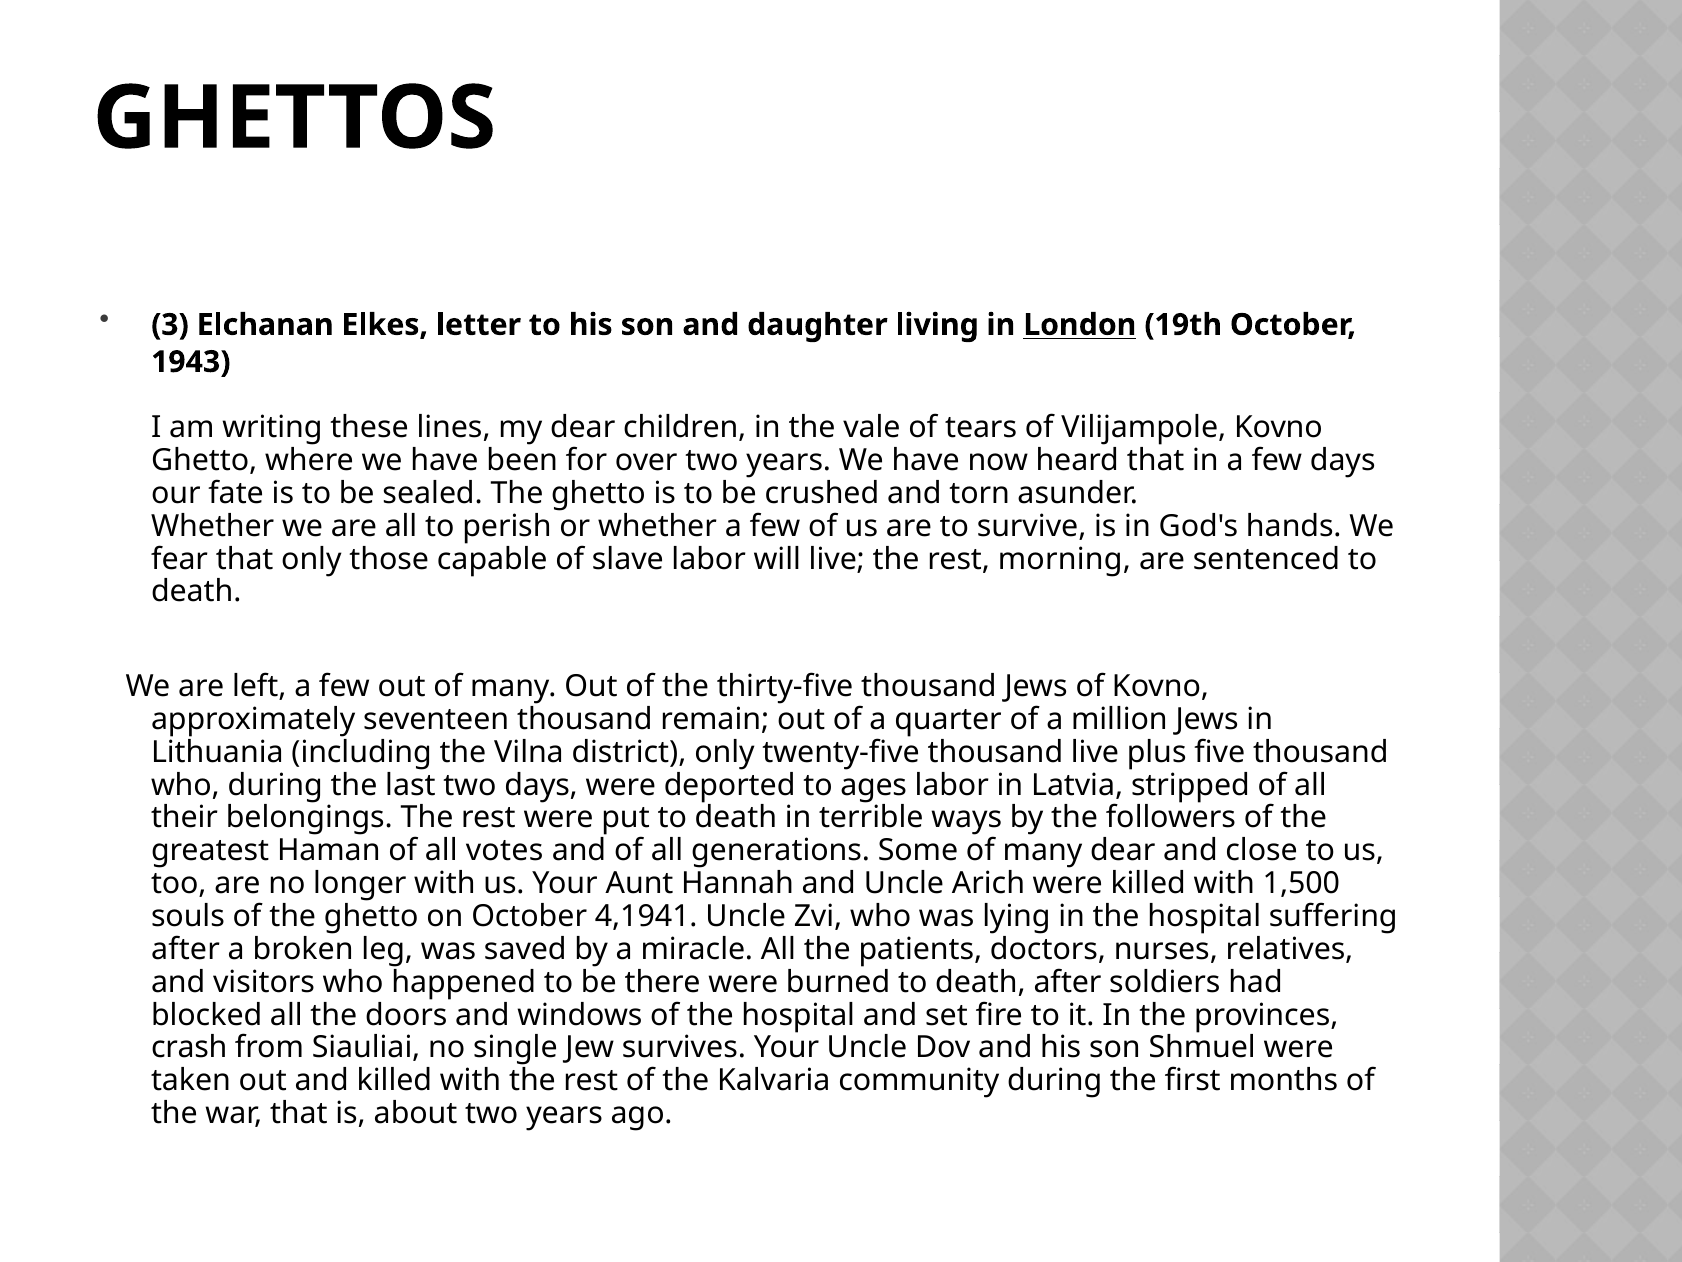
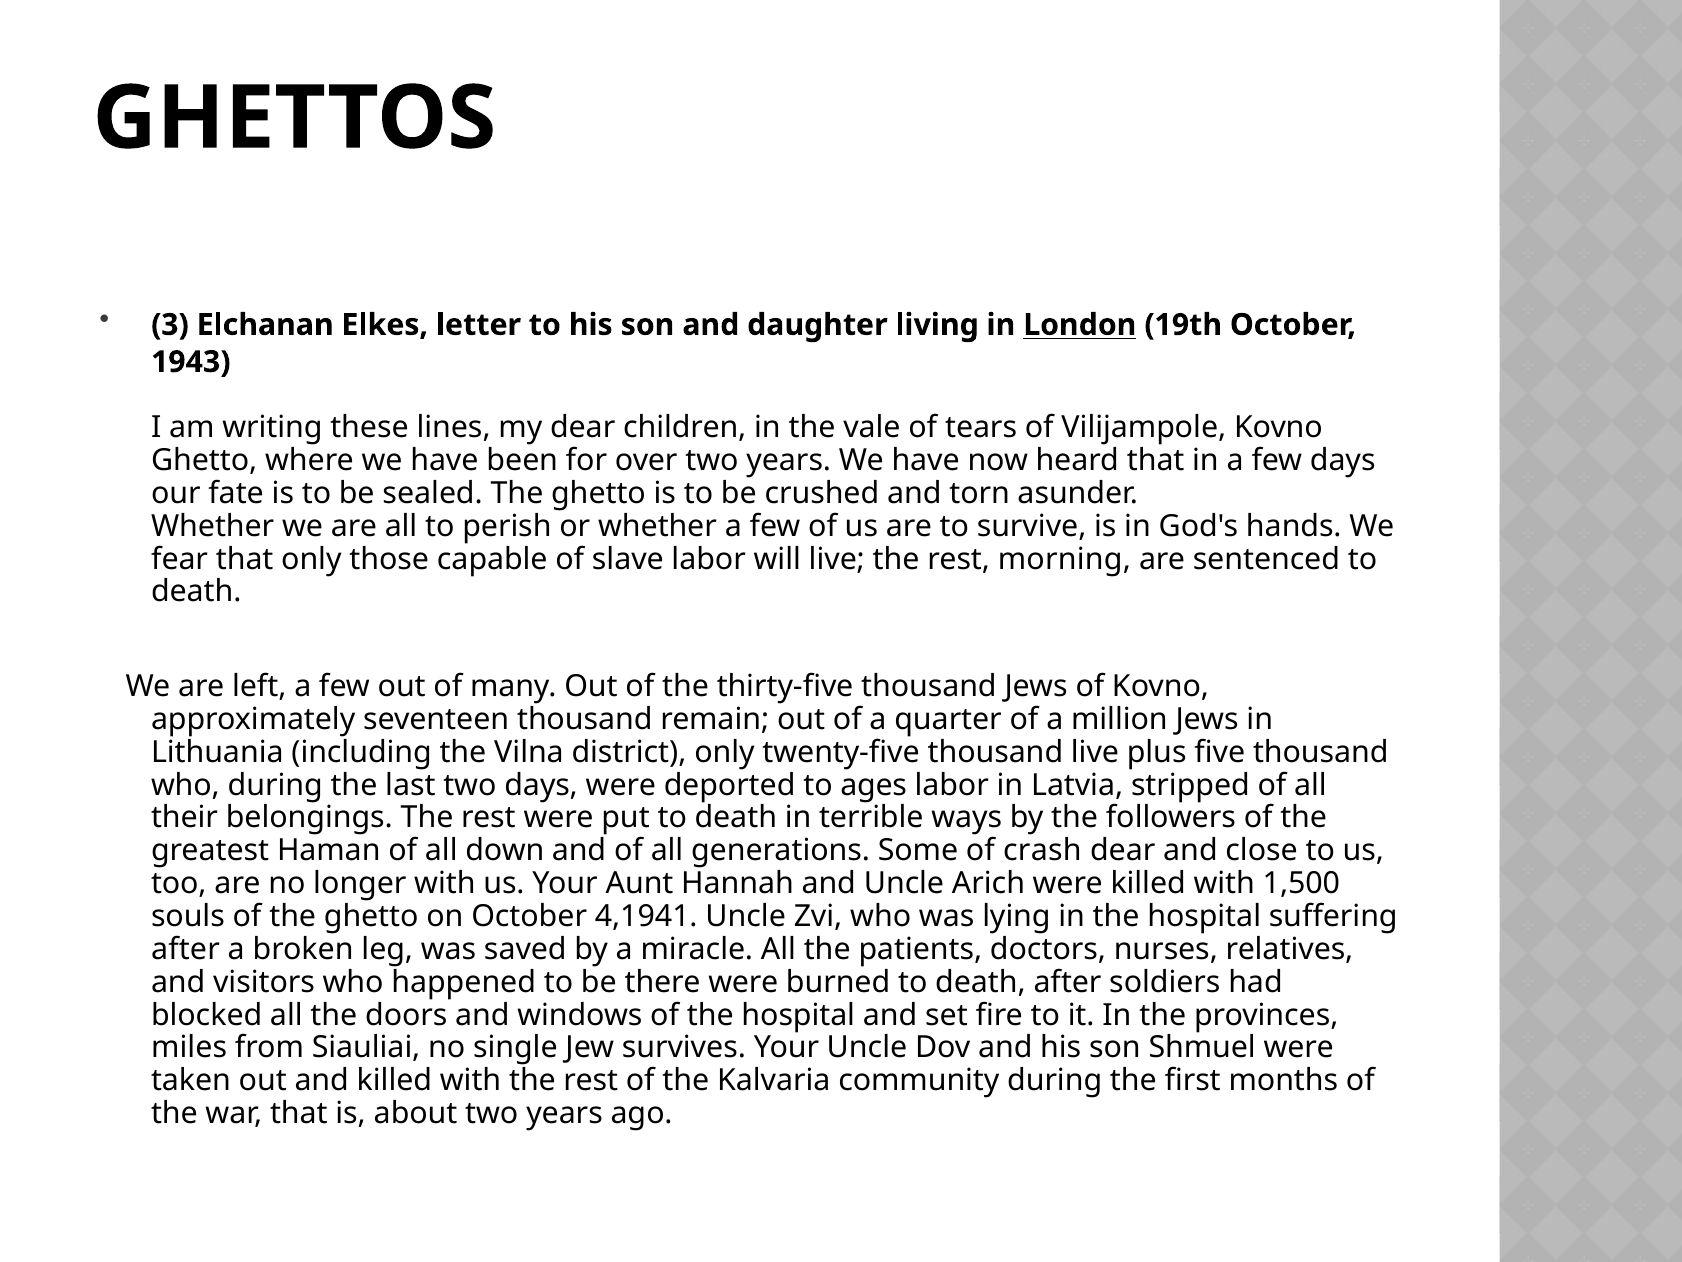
votes: votes -> down
Some of many: many -> crash
crash: crash -> miles
